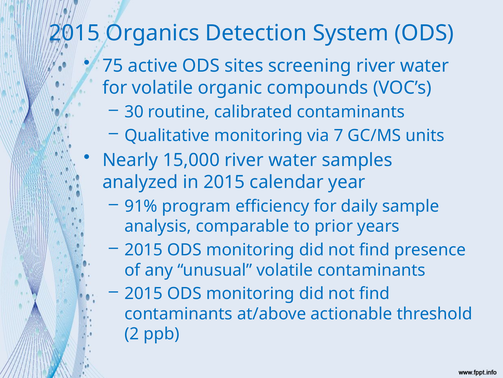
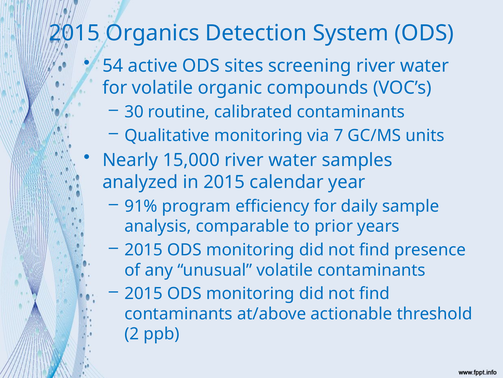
75: 75 -> 54
